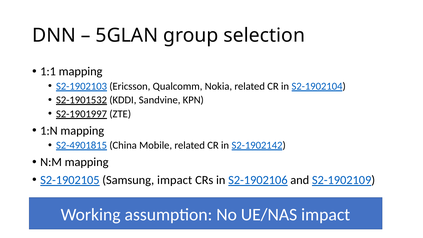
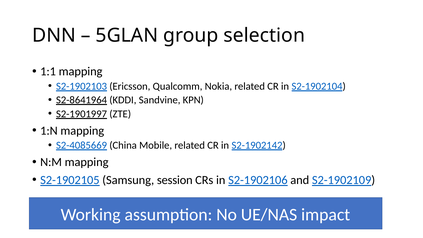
S2-1901532: S2-1901532 -> S2-8641964
S2-4901815: S2-4901815 -> S2-4085669
Samsung impact: impact -> session
